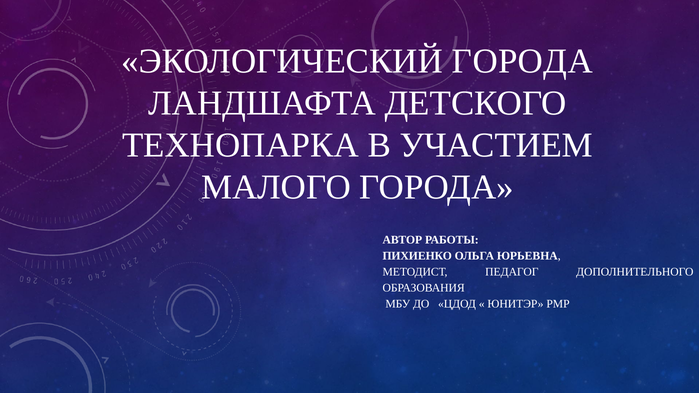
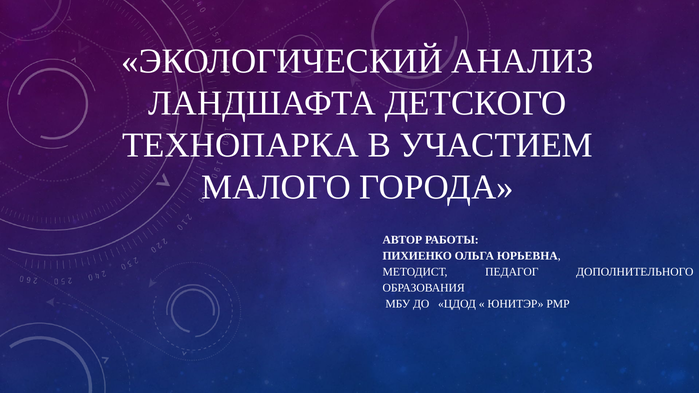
ЭКОЛОГИЧЕСКИЙ ГОРОДА: ГОРОДА -> АНАЛИЗ
